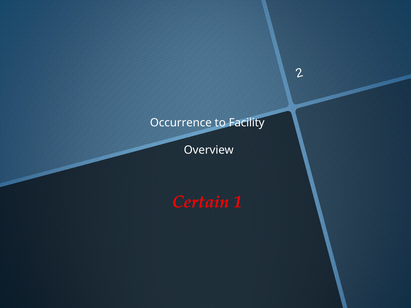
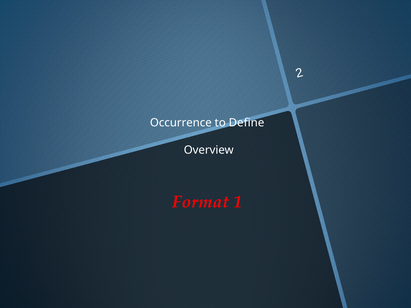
Facility: Facility -> Define
Certain: Certain -> Format
